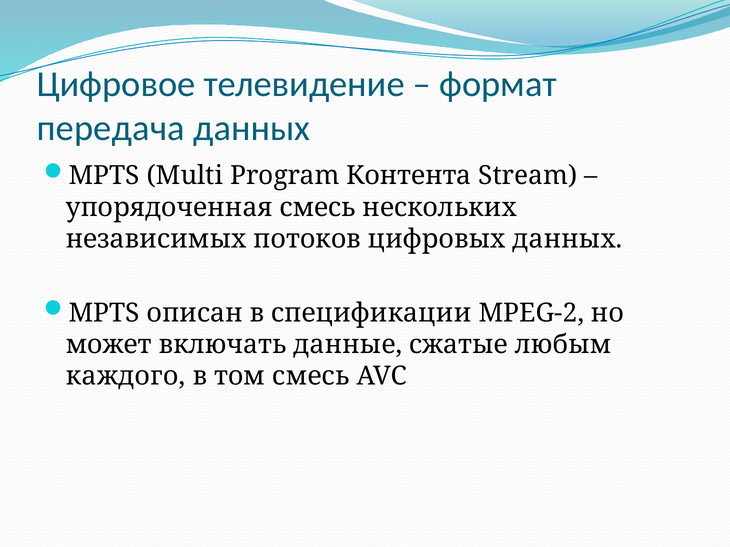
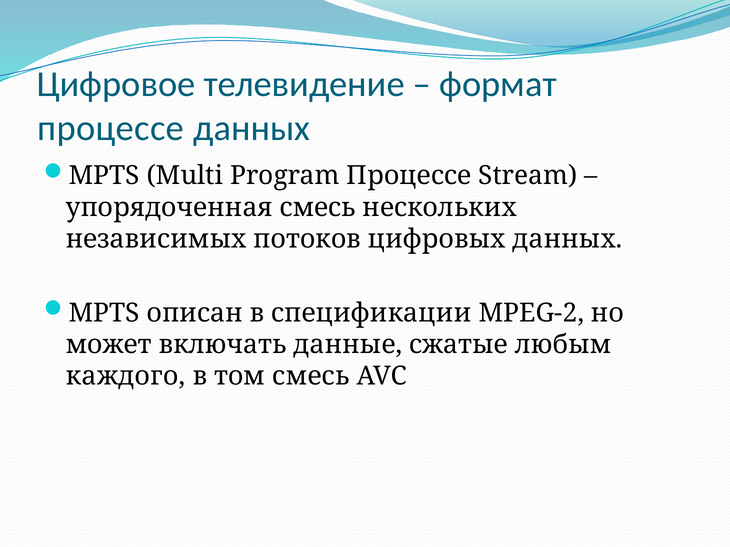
передача at (111, 128): передача -> процессе
Program Контента: Контента -> Процессе
